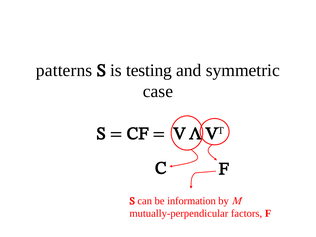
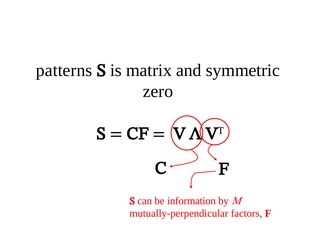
testing: testing -> matrix
case: case -> zero
